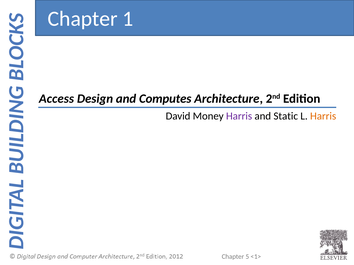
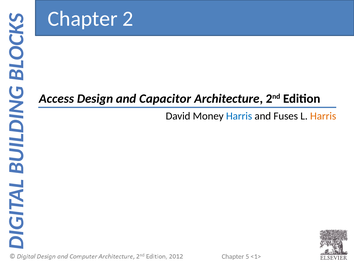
1: 1 -> 2
Computes: Computes -> Capacitor
Harris at (239, 116) colour: purple -> blue
Static: Static -> Fuses
